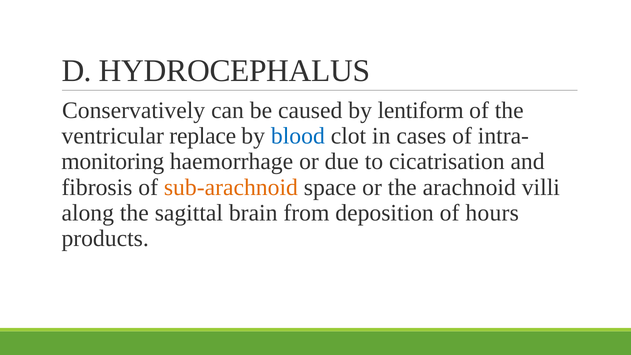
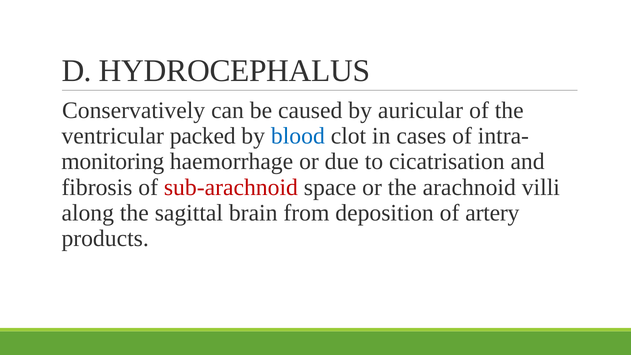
lentiform: lentiform -> auricular
replace: replace -> packed
sub-arachnoid colour: orange -> red
hours: hours -> artery
